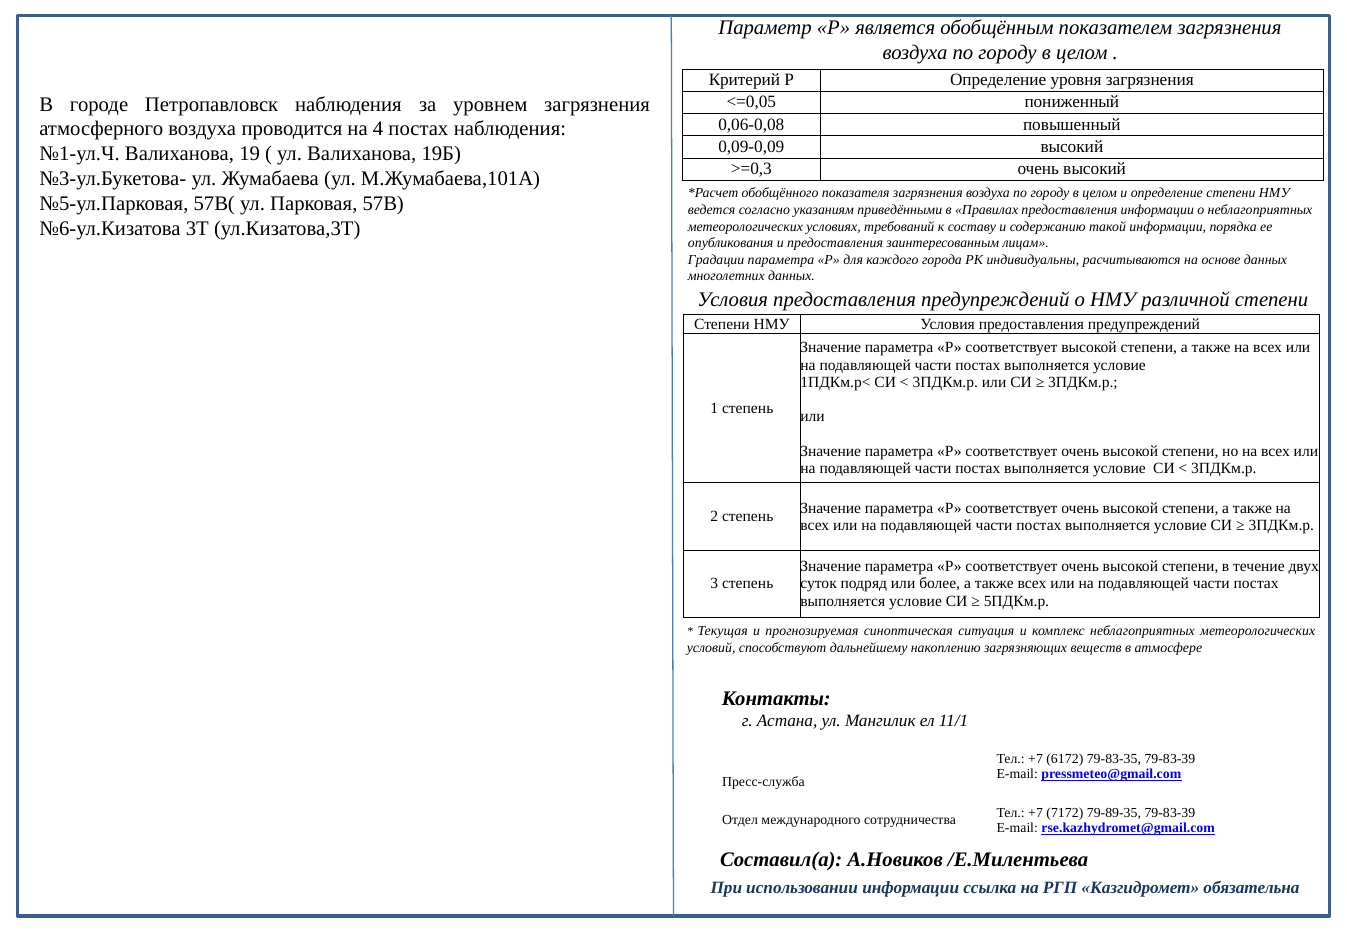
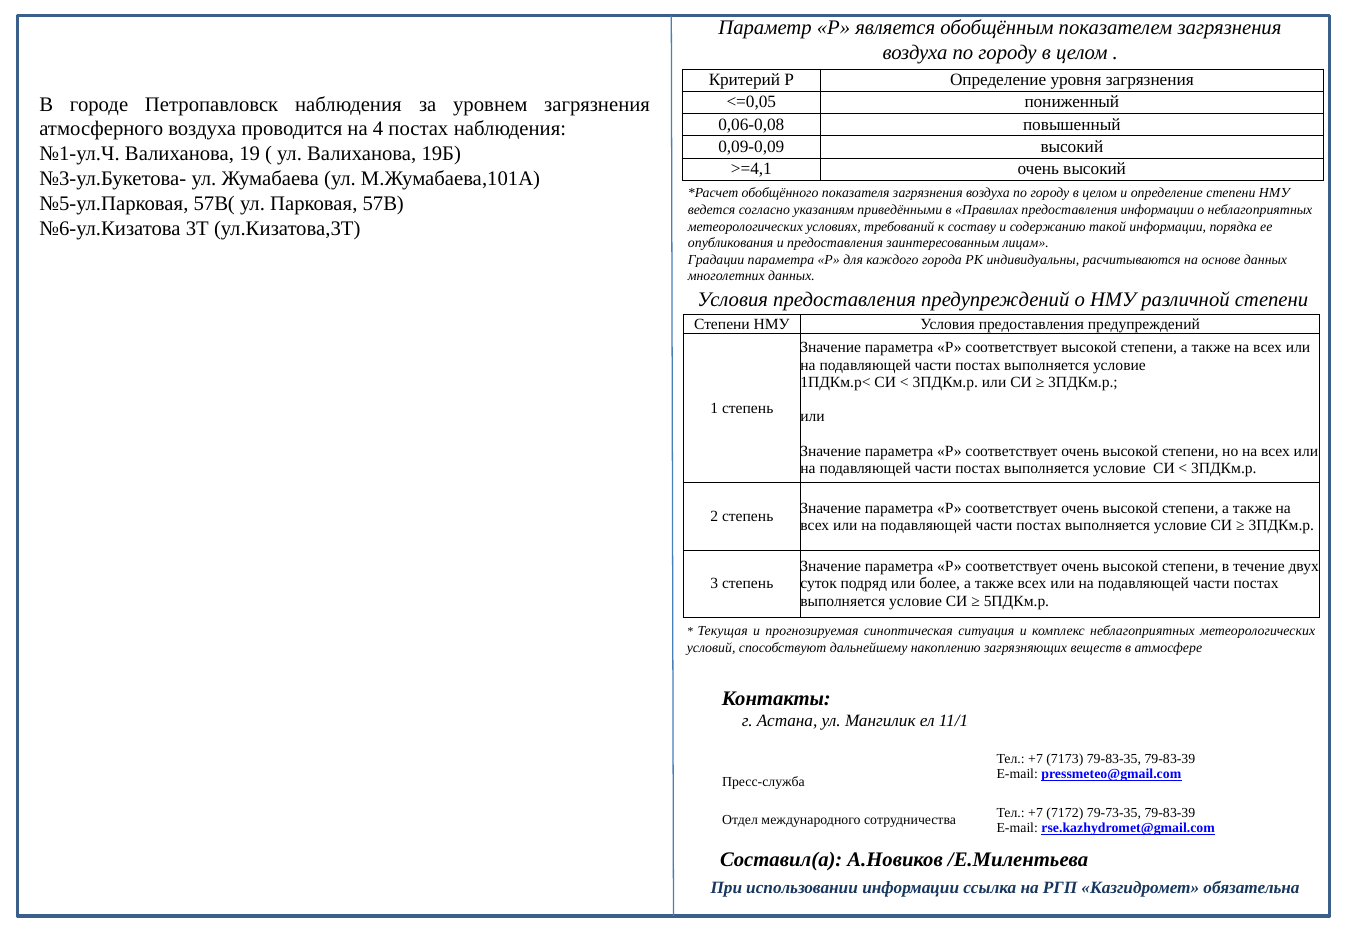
>=0,3: >=0,3 -> >=4,1
6172: 6172 -> 7173
79-89-35: 79-89-35 -> 79-73-35
